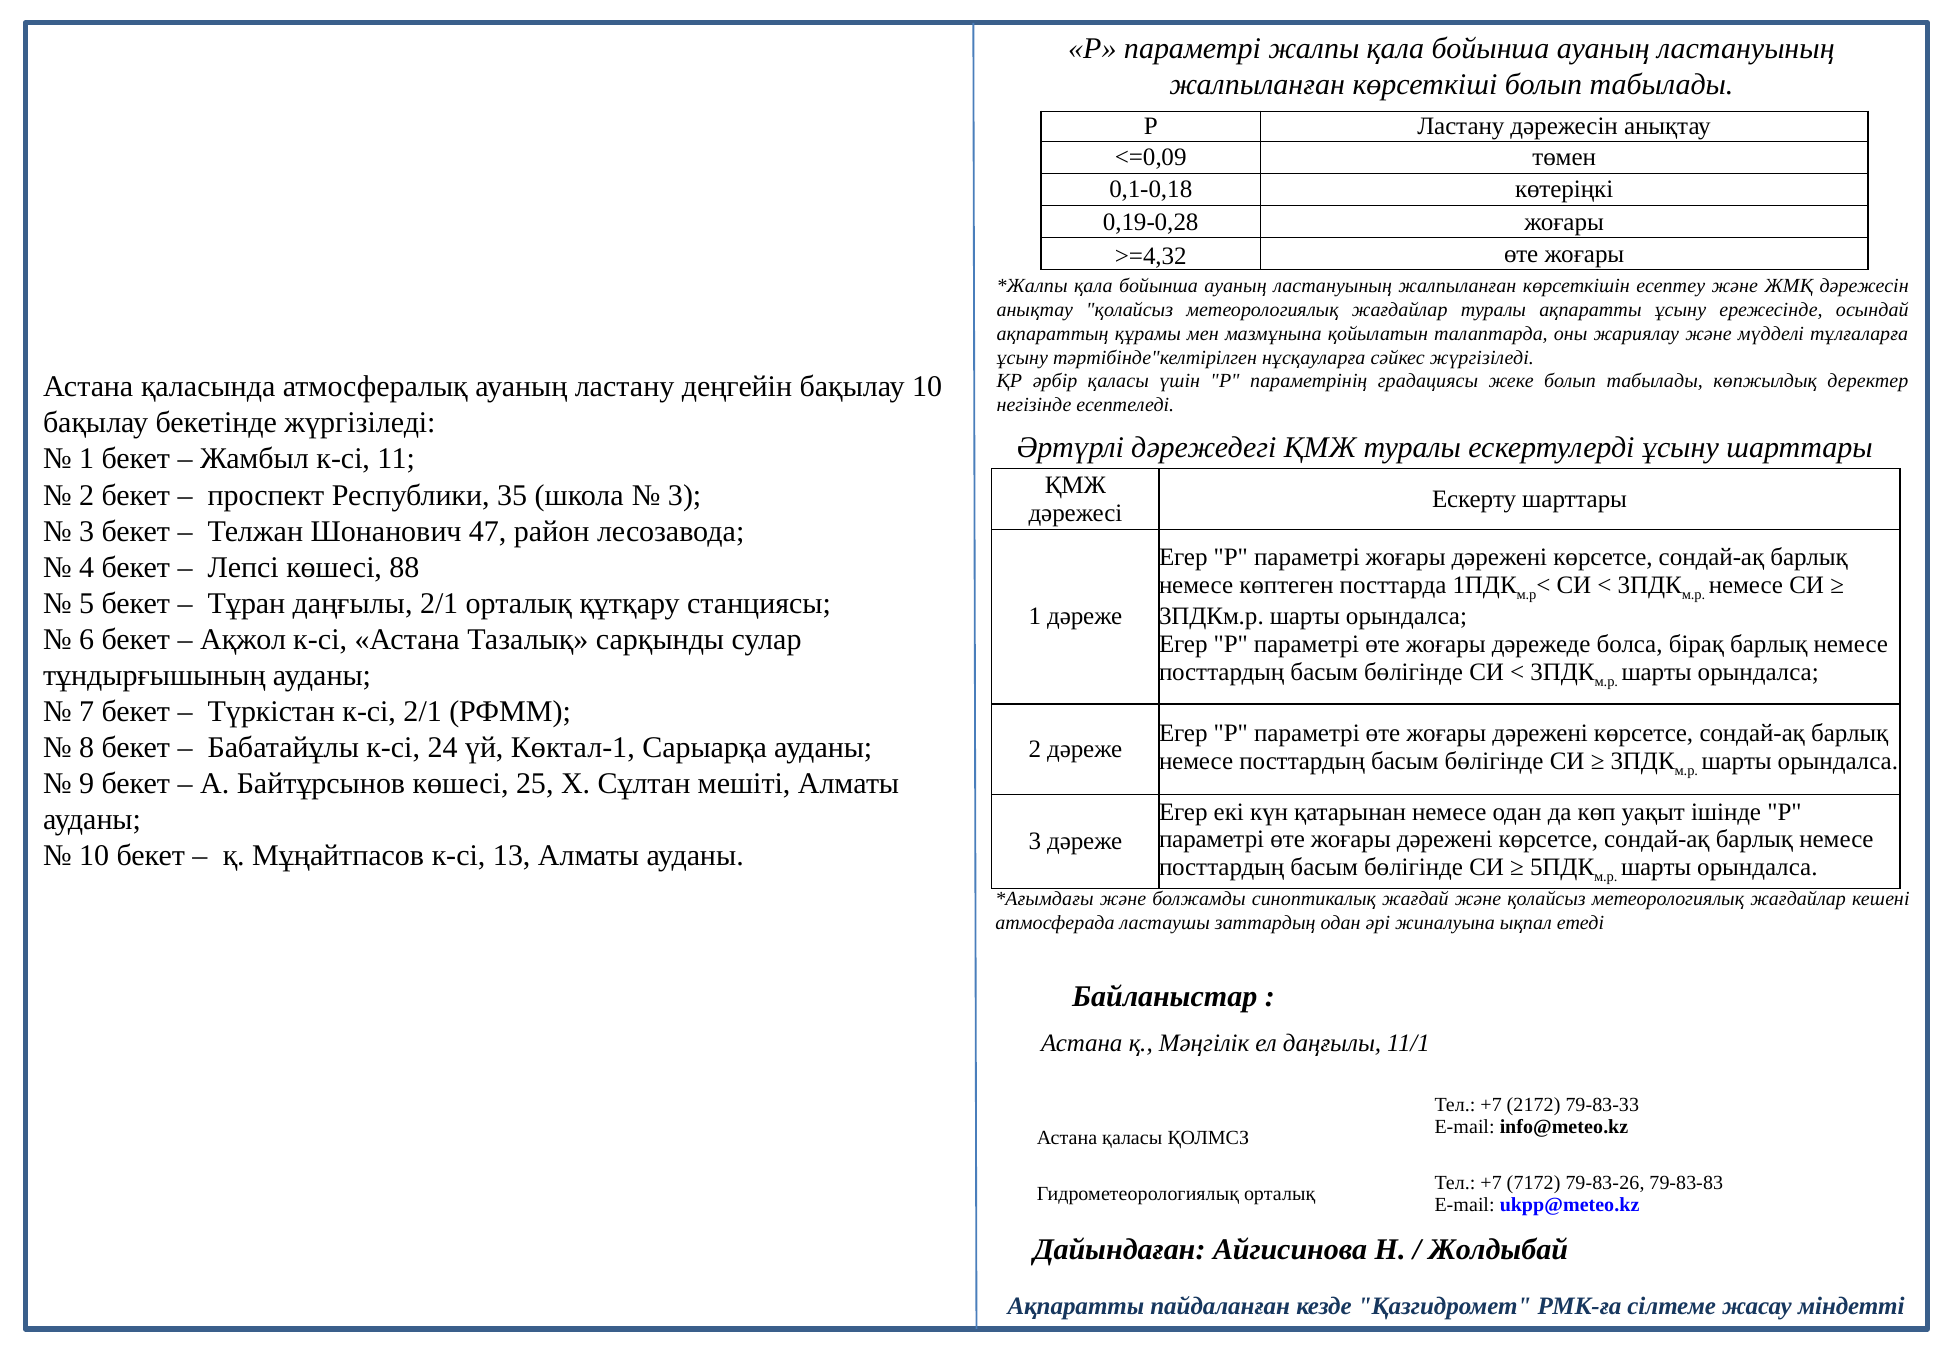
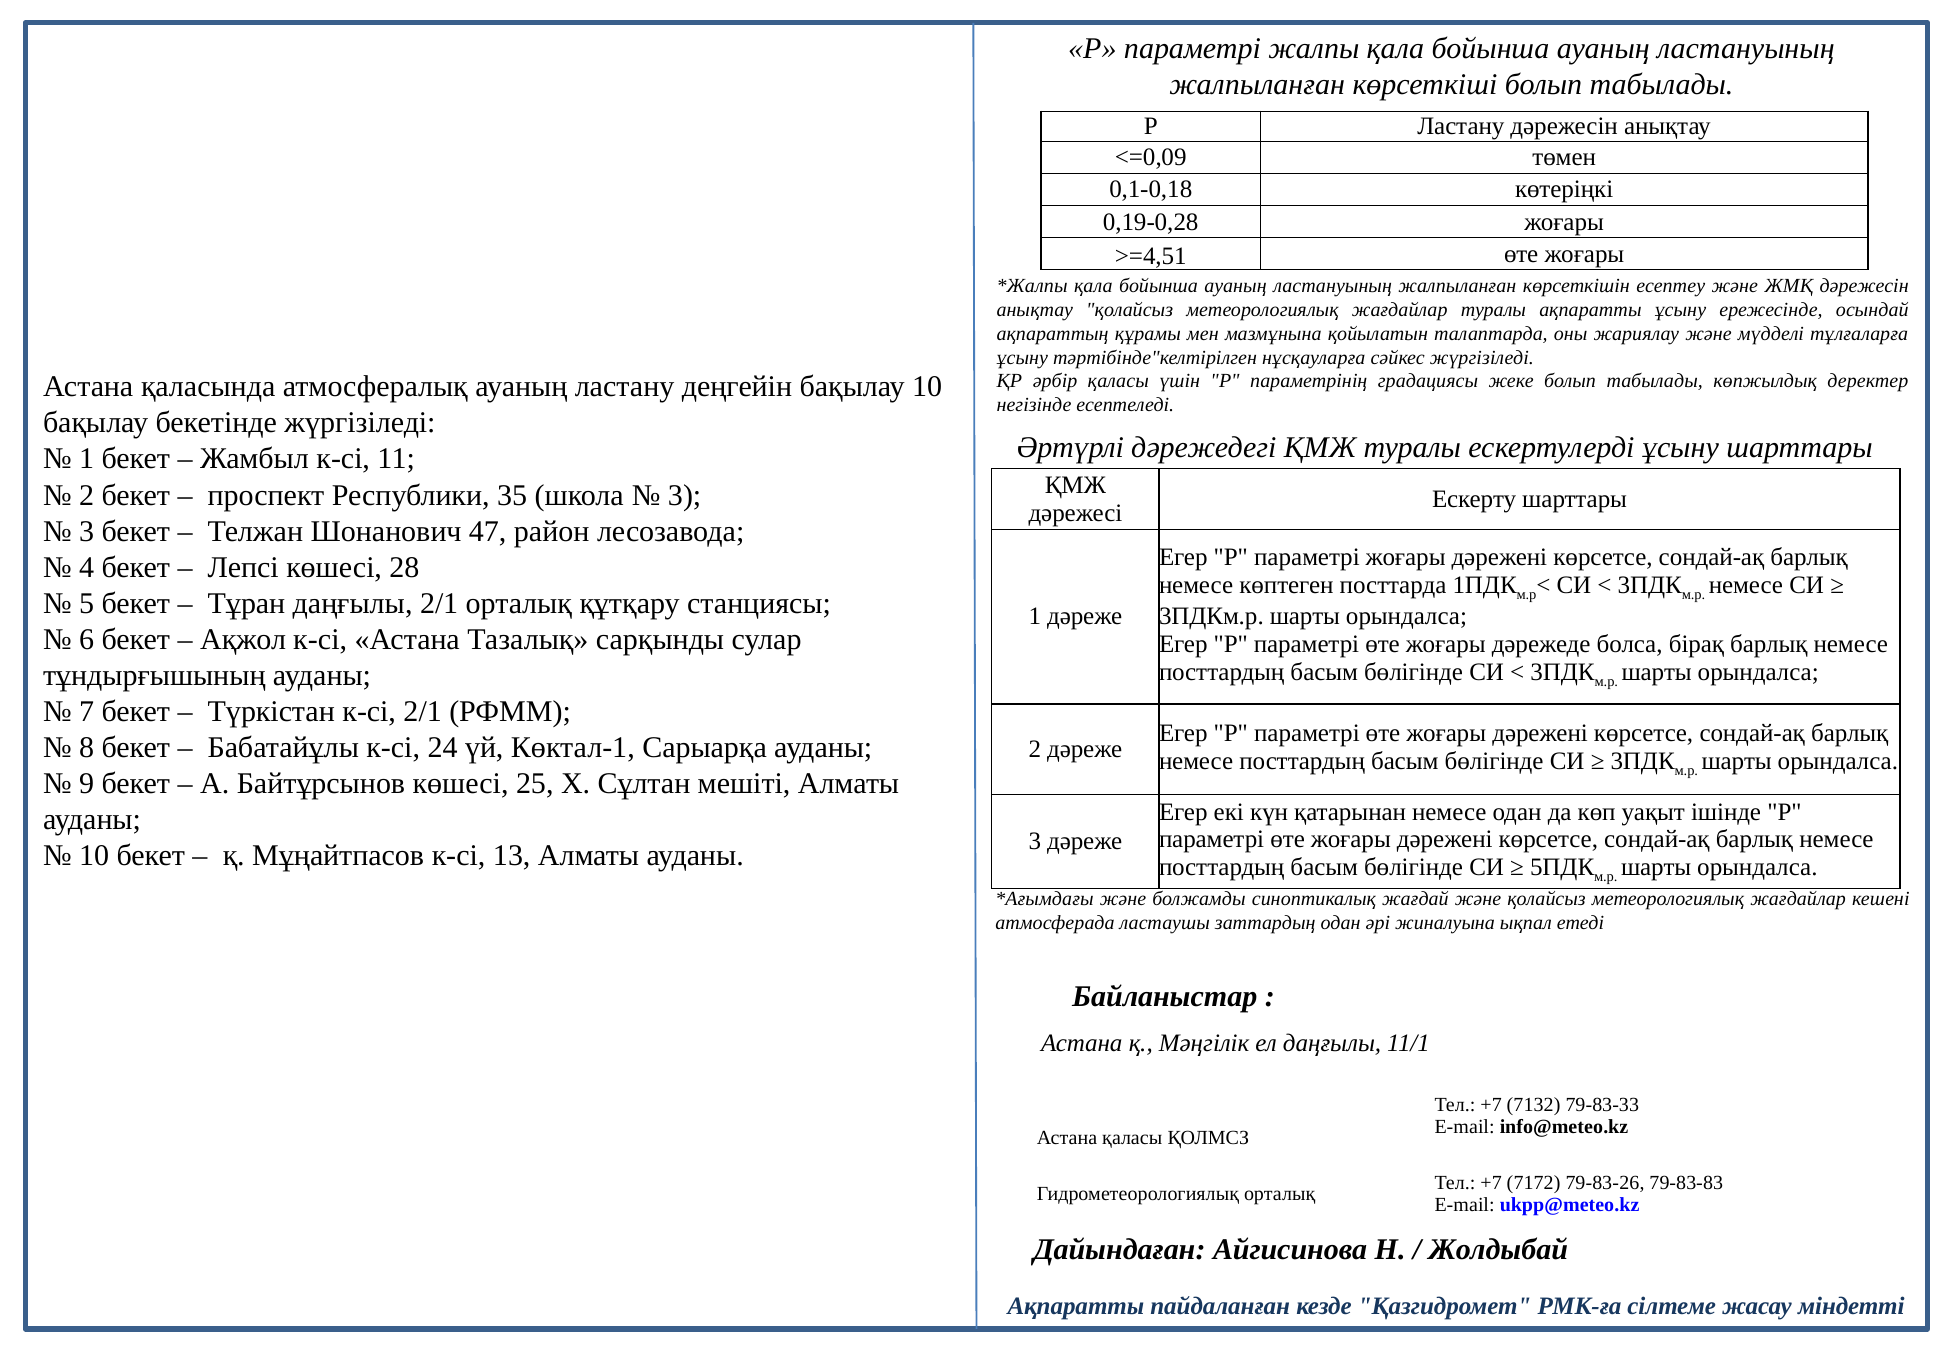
>=4,32: >=4,32 -> >=4,51
88: 88 -> 28
2172: 2172 -> 7132
